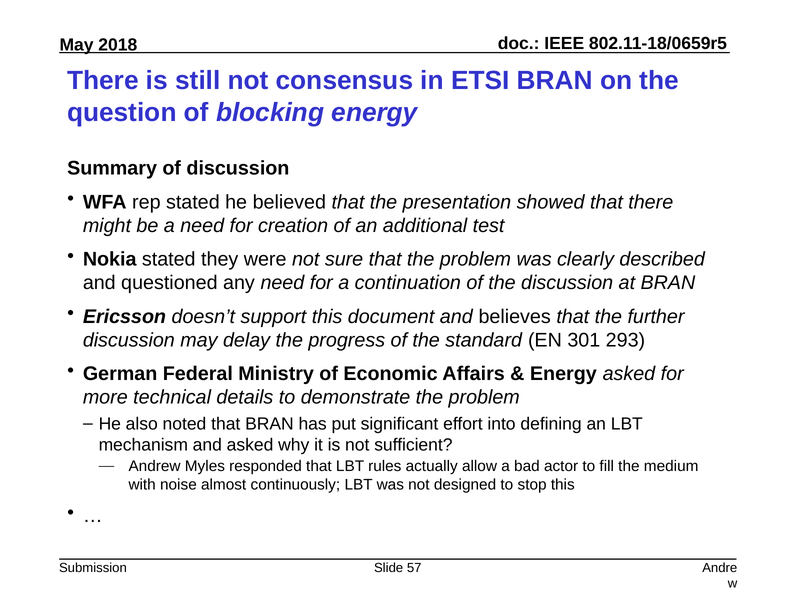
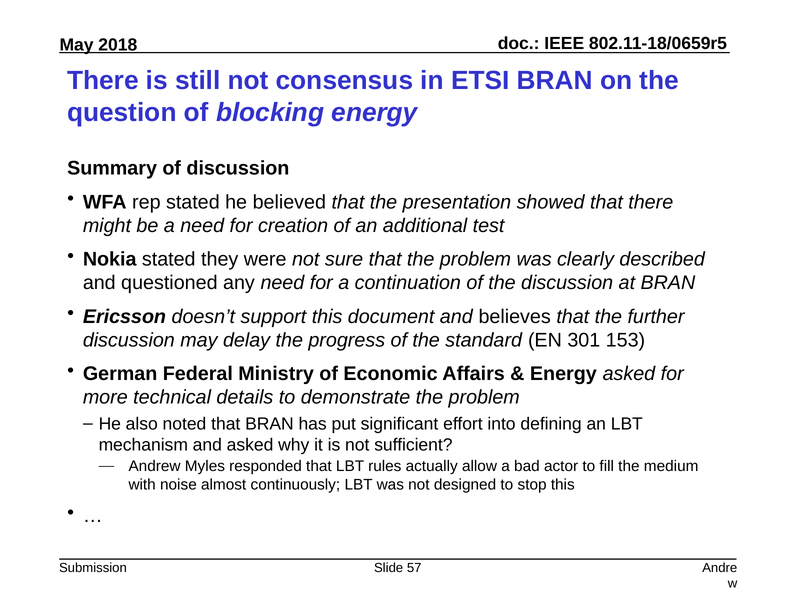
293: 293 -> 153
